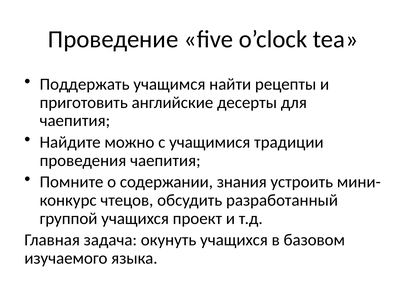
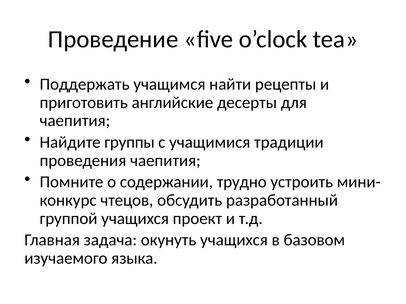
можно: можно -> группы
знания: знания -> трудно
